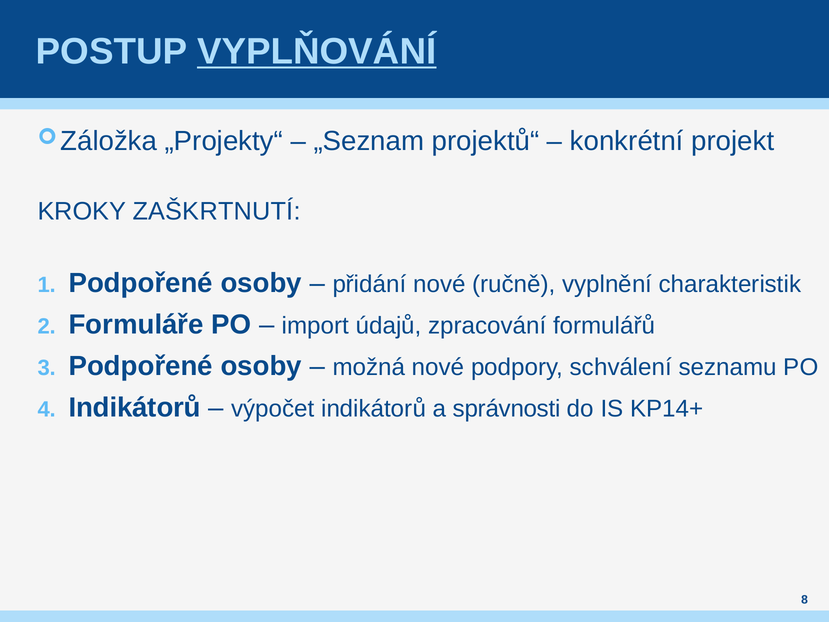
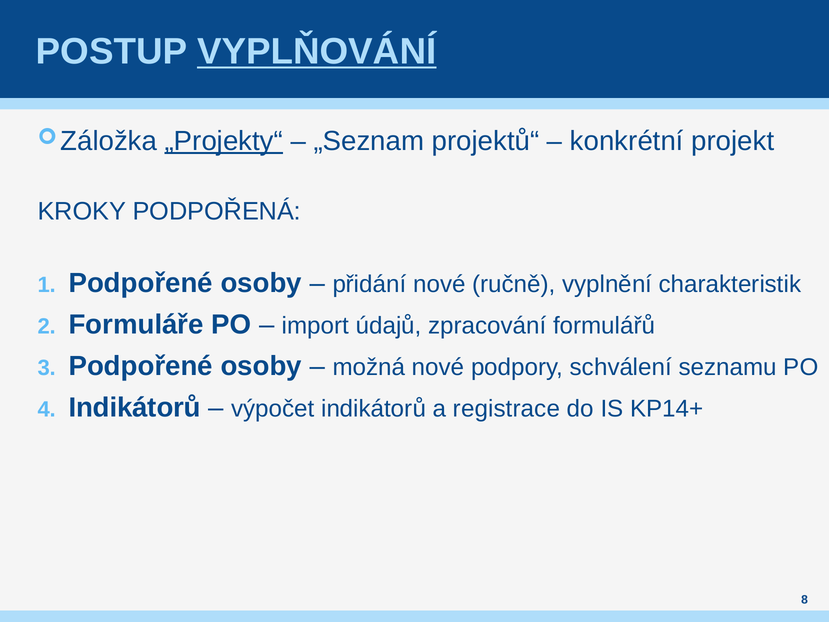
„Projekty“ underline: none -> present
ZAŠKRTNUTÍ: ZAŠKRTNUTÍ -> PODPOŘENÁ
správnosti: správnosti -> registrace
